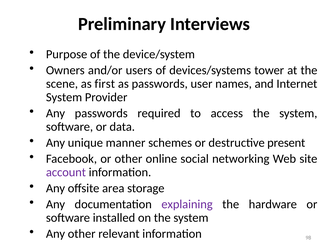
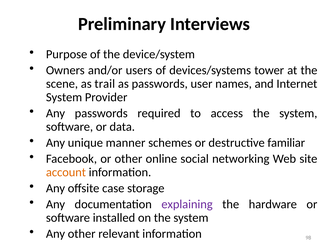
first: first -> trail
present: present -> familiar
account colour: purple -> orange
area: area -> case
